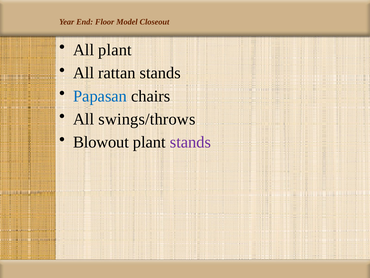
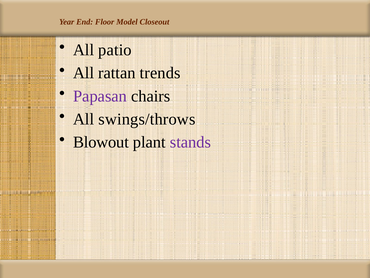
All plant: plant -> patio
rattan stands: stands -> trends
Papasan colour: blue -> purple
